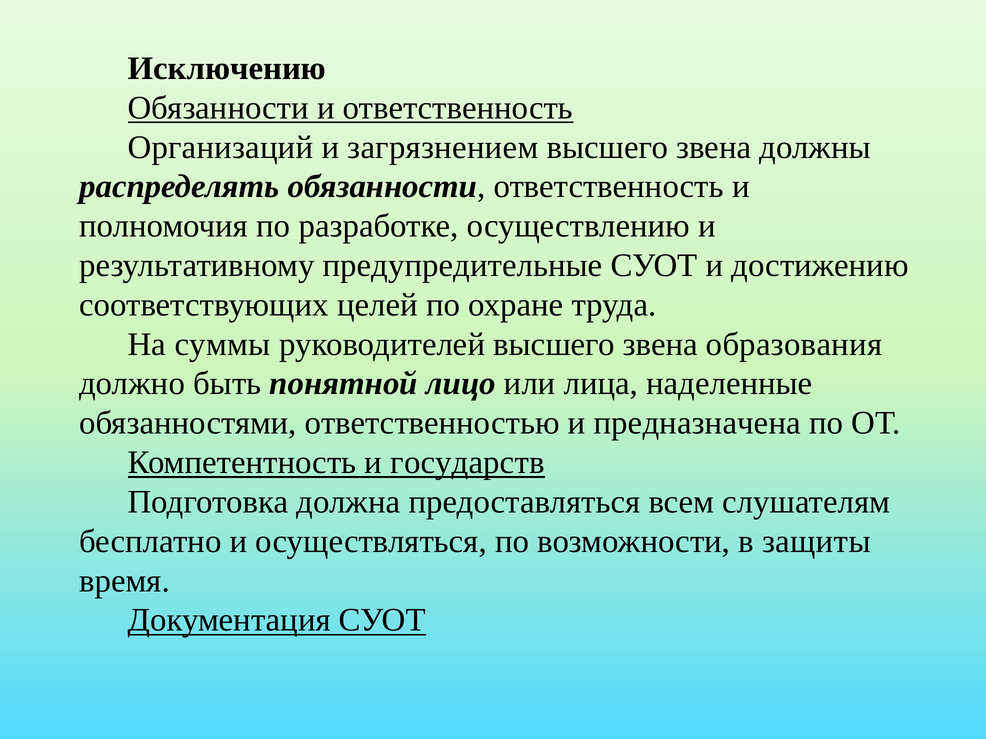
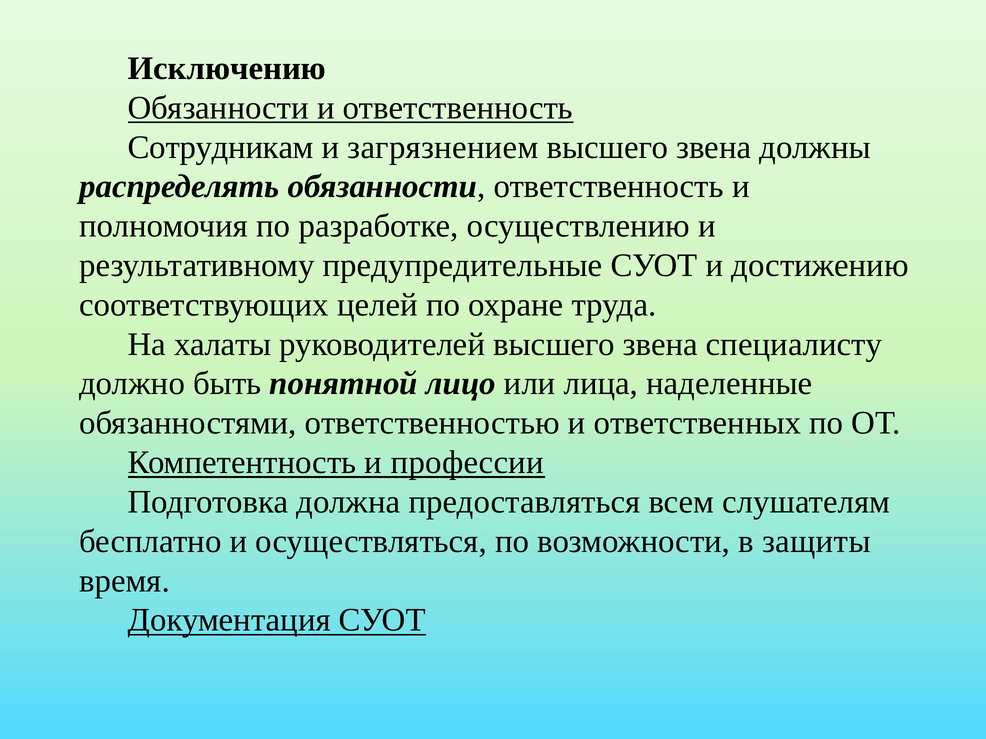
Организаций: Организаций -> Сотрудникам
суммы: суммы -> халаты
образования: образования -> специалисту
предназначена: предназначена -> ответственных
государств: государств -> профессии
